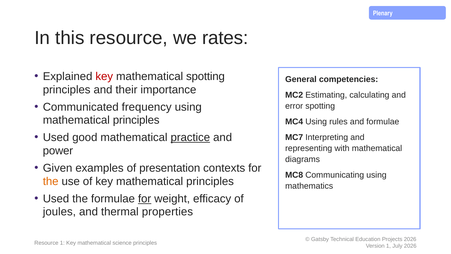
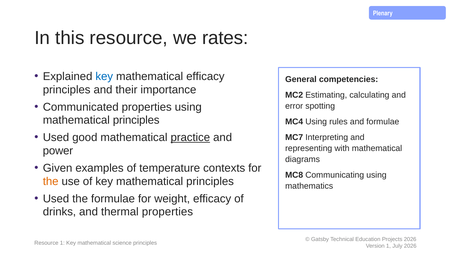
key at (104, 76) colour: red -> blue
mathematical spotting: spotting -> efficacy
Communicated frequency: frequency -> properties
presentation: presentation -> temperature
for at (145, 198) underline: present -> none
joules: joules -> drinks
